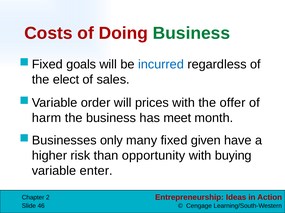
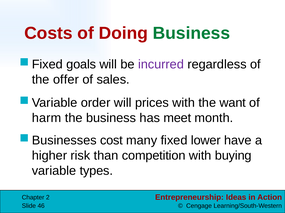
incurred colour: blue -> purple
elect: elect -> offer
offer: offer -> want
only: only -> cost
given: given -> lower
opportunity: opportunity -> competition
enter: enter -> types
